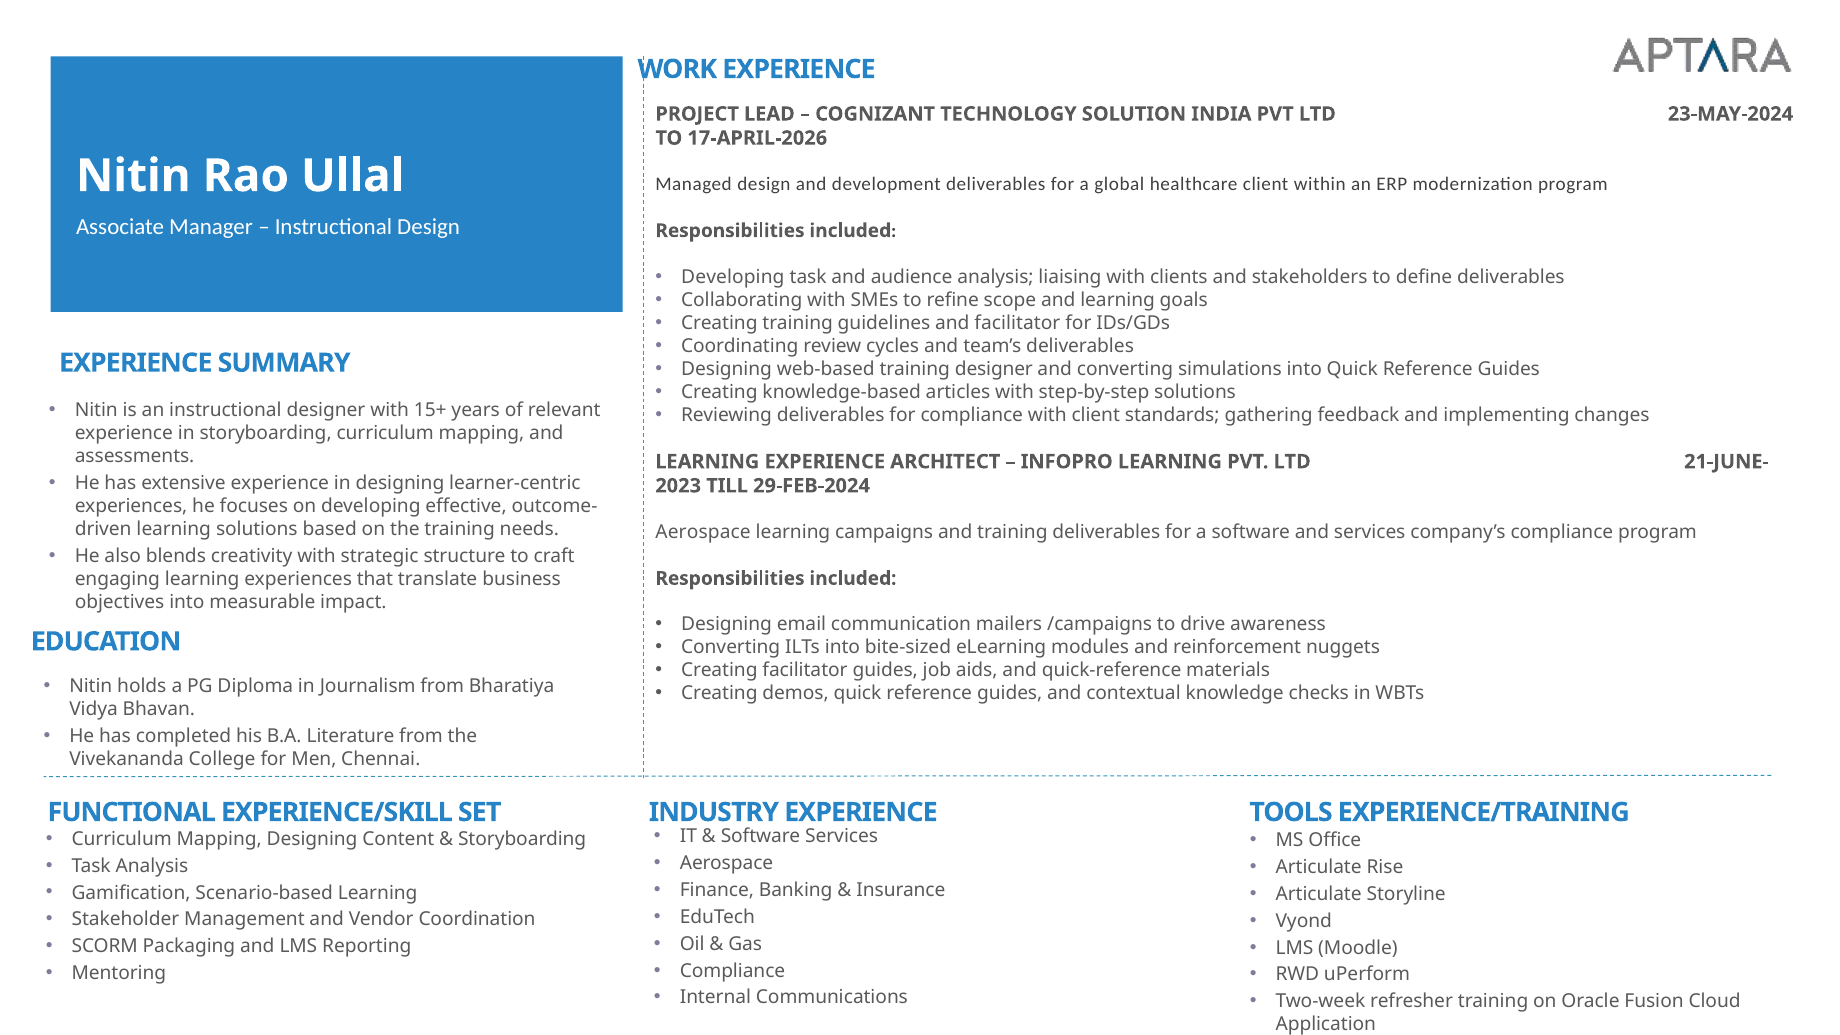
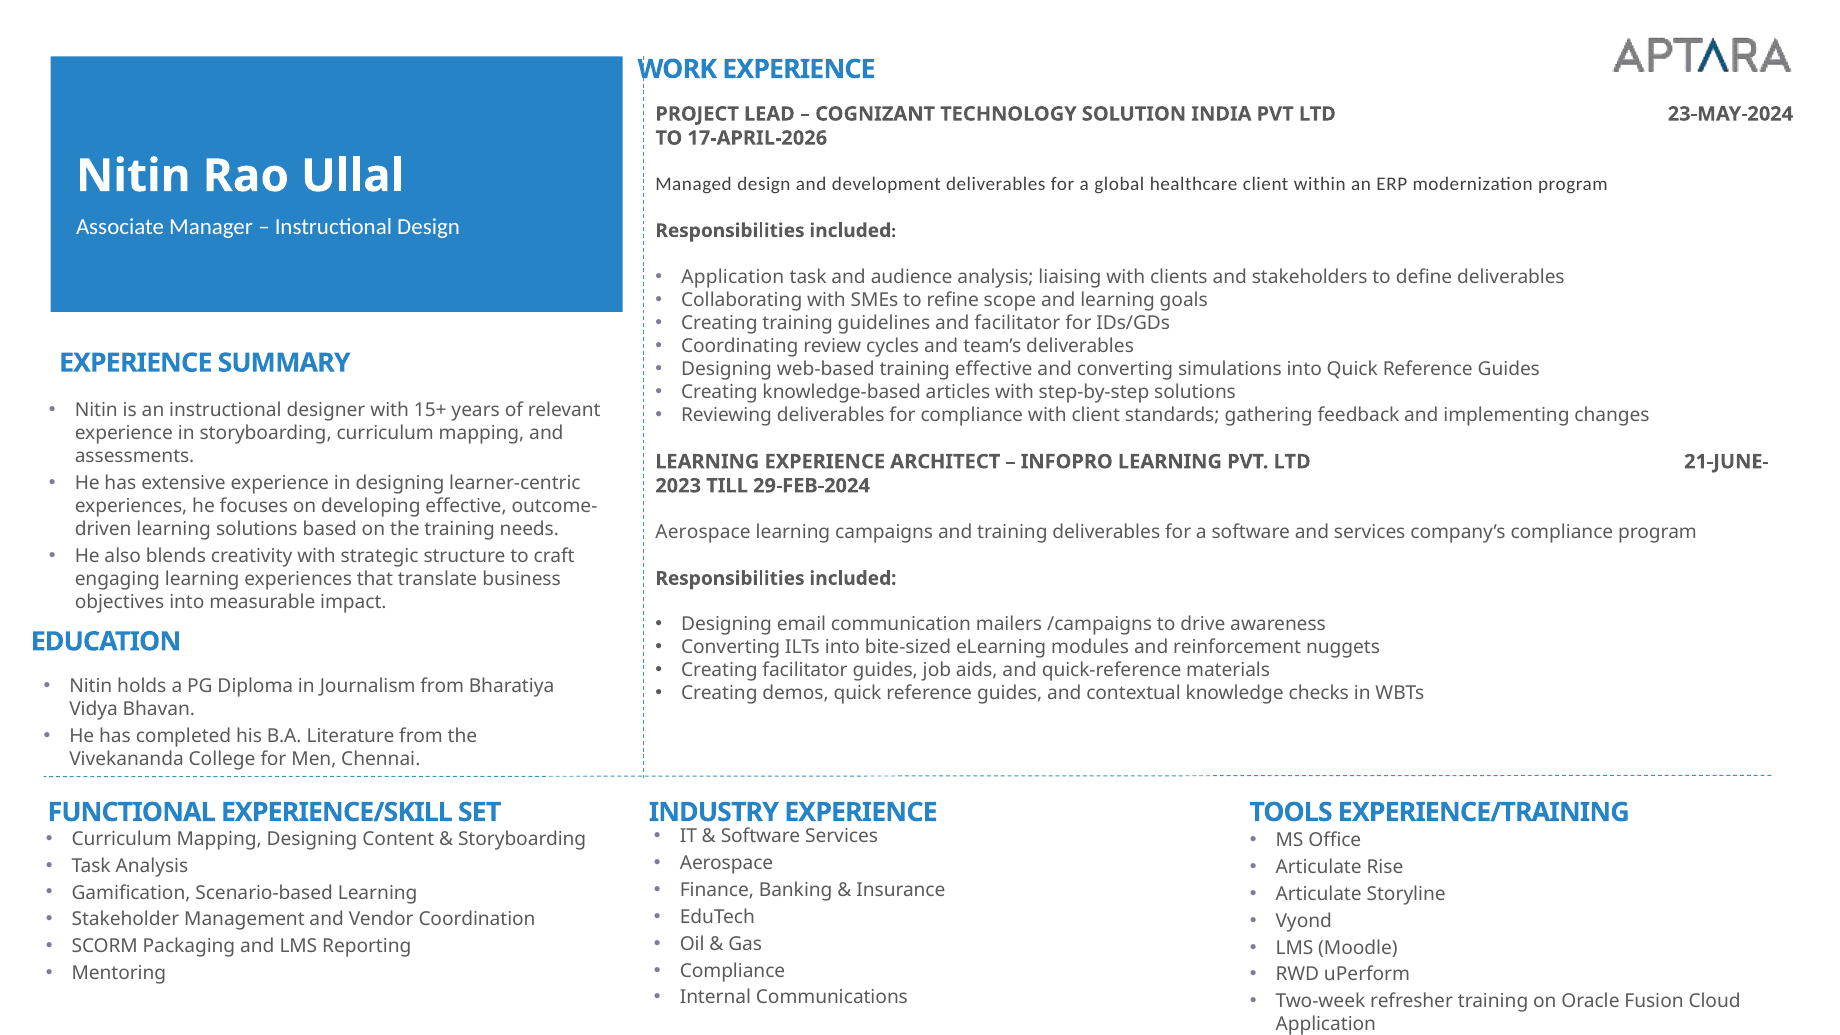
Developing at (733, 277): Developing -> Application
training designer: designer -> effective
